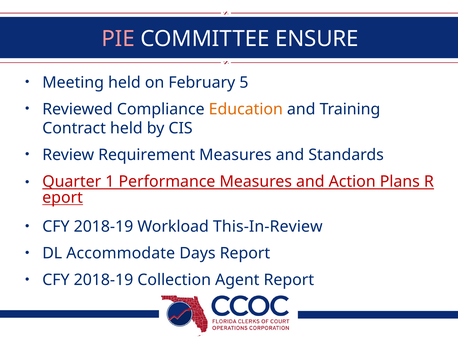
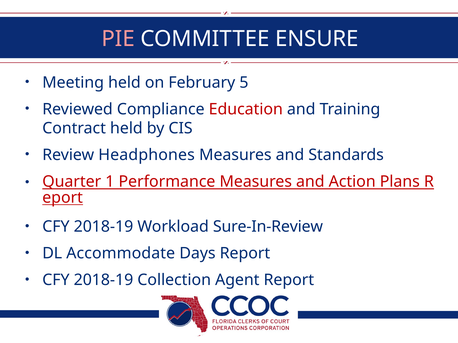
Education colour: orange -> red
Requirement: Requirement -> Headphones
This-In-Review: This-In-Review -> Sure-In-Review
